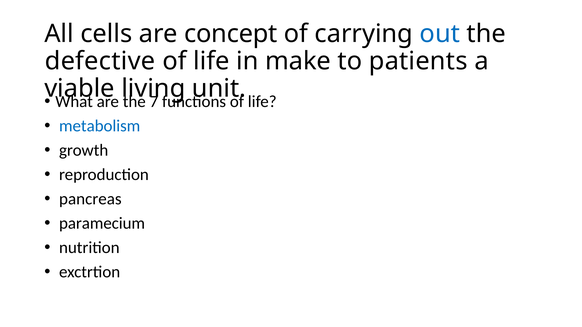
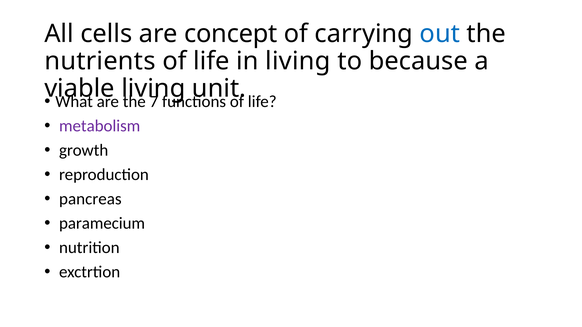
defective: defective -> nutrients
in make: make -> living
patients: patients -> because
metabolism colour: blue -> purple
